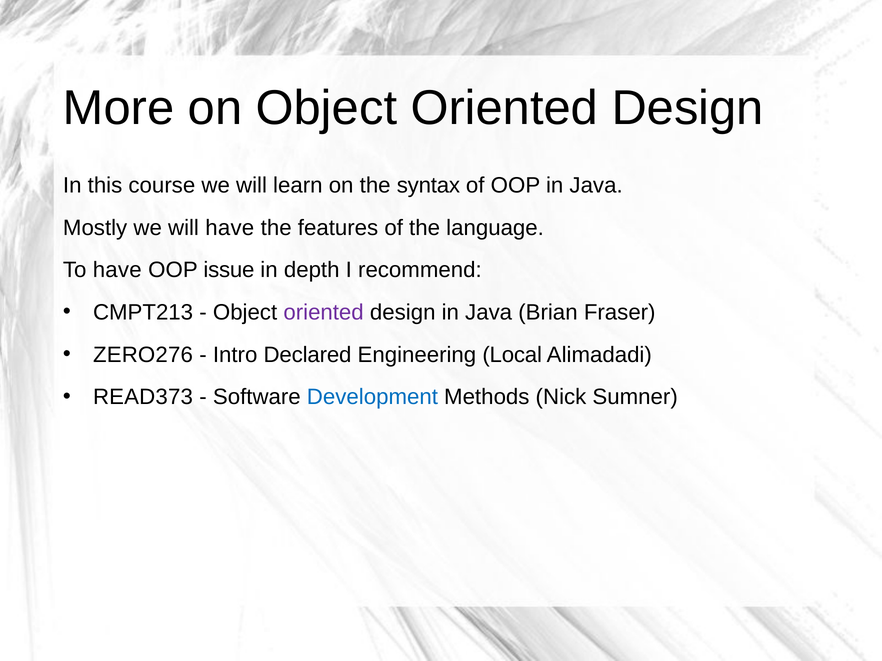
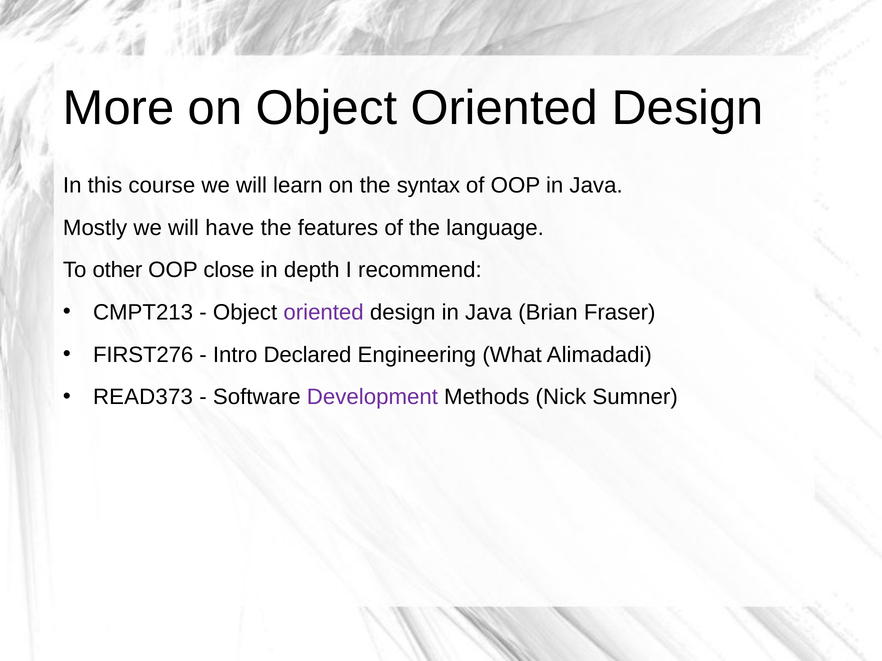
To have: have -> other
issue: issue -> close
ZERO276: ZERO276 -> FIRST276
Local: Local -> What
Development colour: blue -> purple
